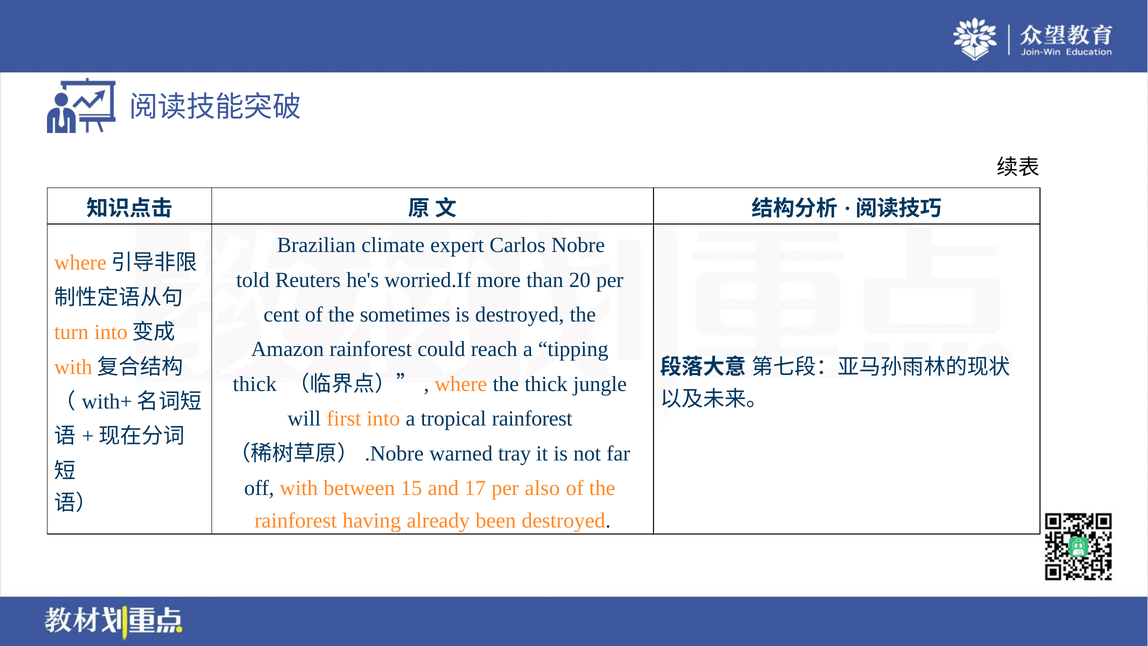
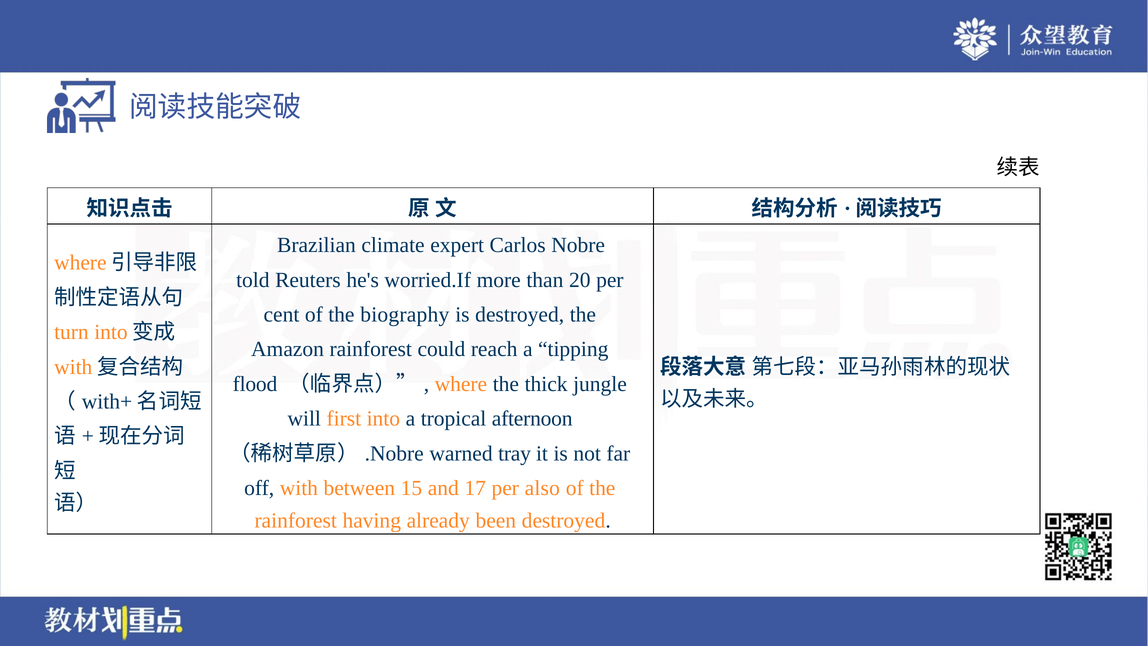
sometimes: sometimes -> biography
thick at (255, 384): thick -> flood
tropical rainforest: rainforest -> afternoon
